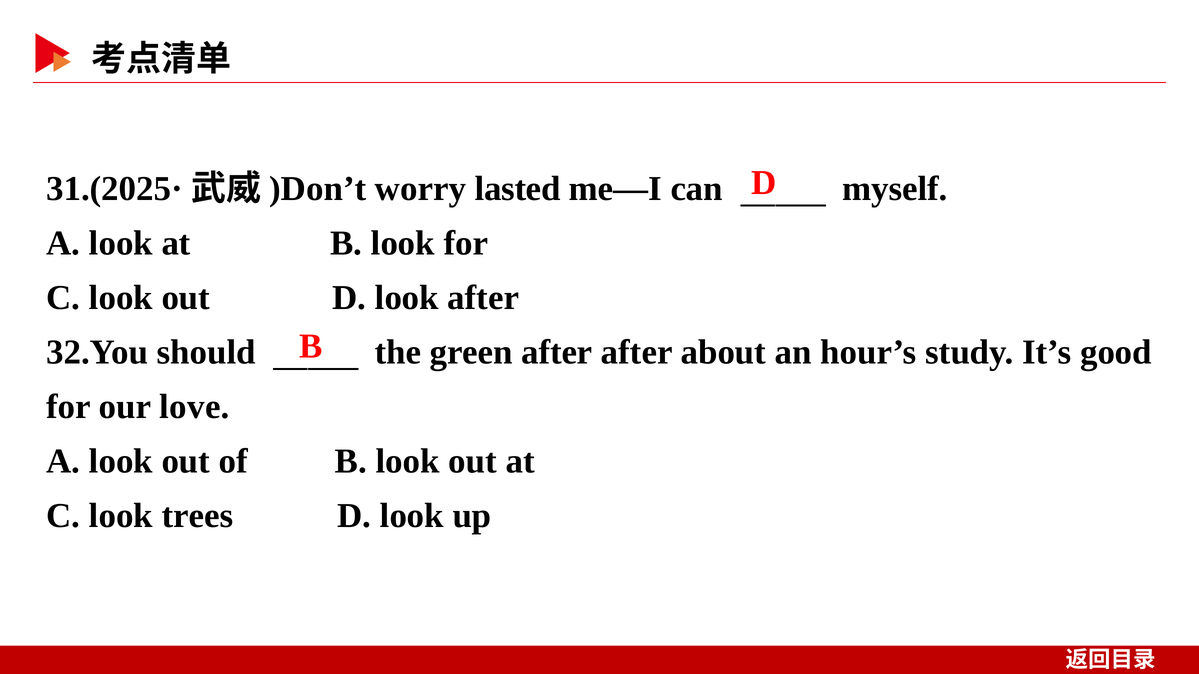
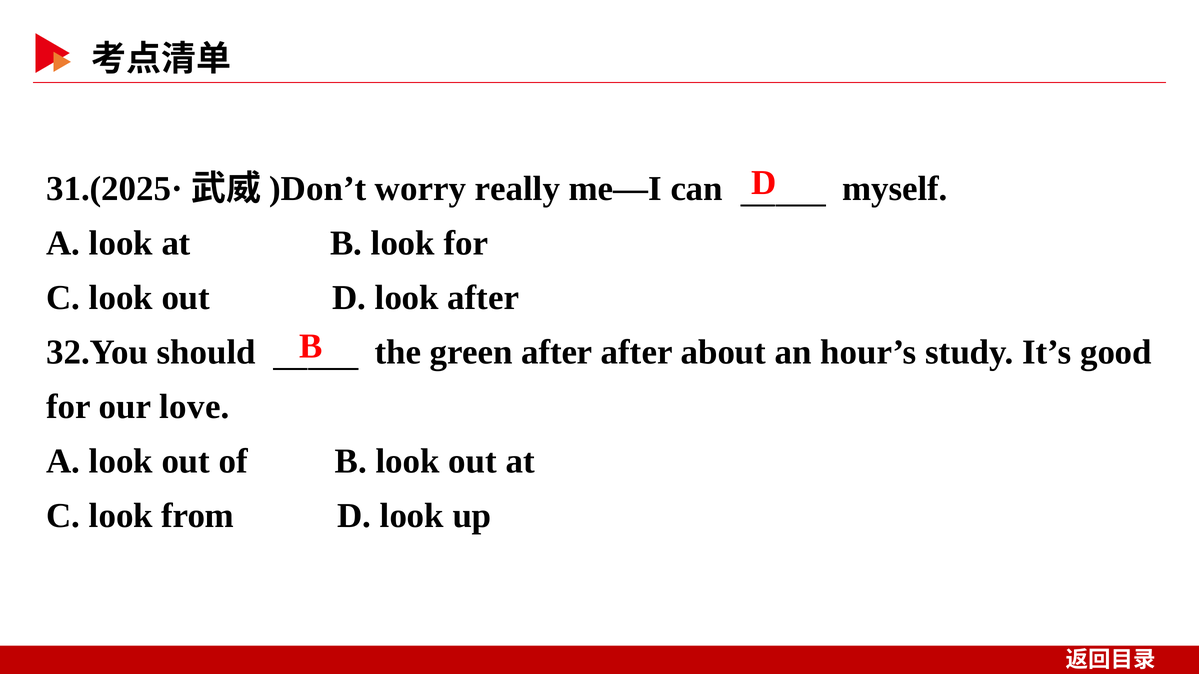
lasted: lasted -> really
trees: trees -> from
